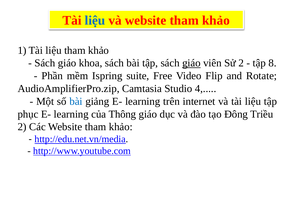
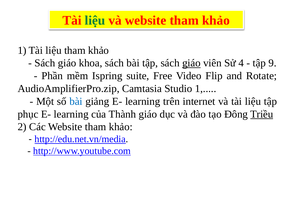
liệu at (95, 20) colour: blue -> green
Sử 2: 2 -> 4
8: 8 -> 9
4: 4 -> 1
Thông: Thông -> Thành
Triều underline: none -> present
